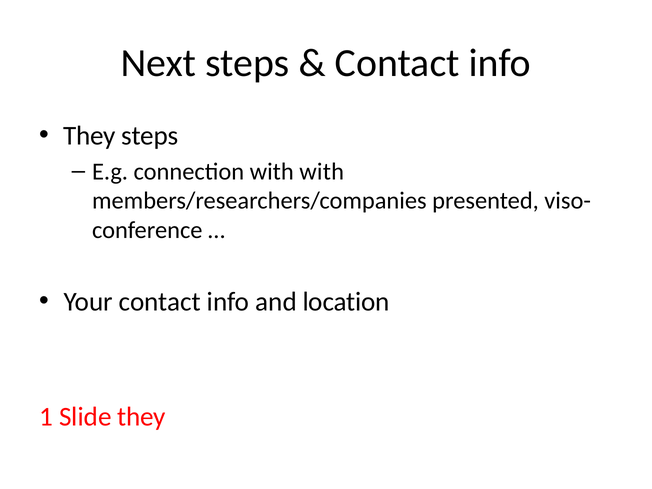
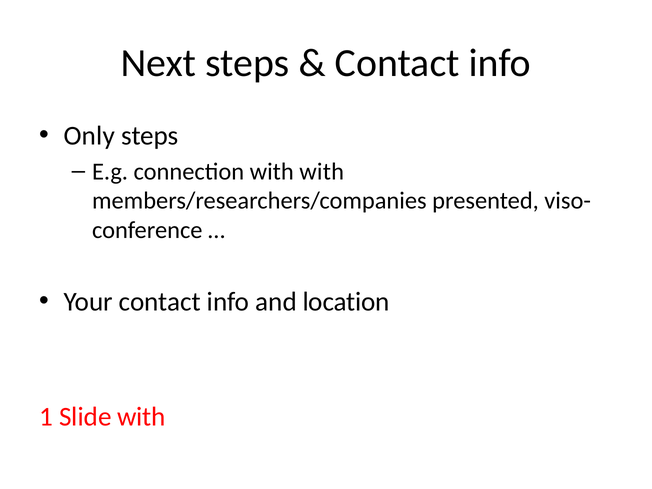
They at (89, 136): They -> Only
Slide they: they -> with
